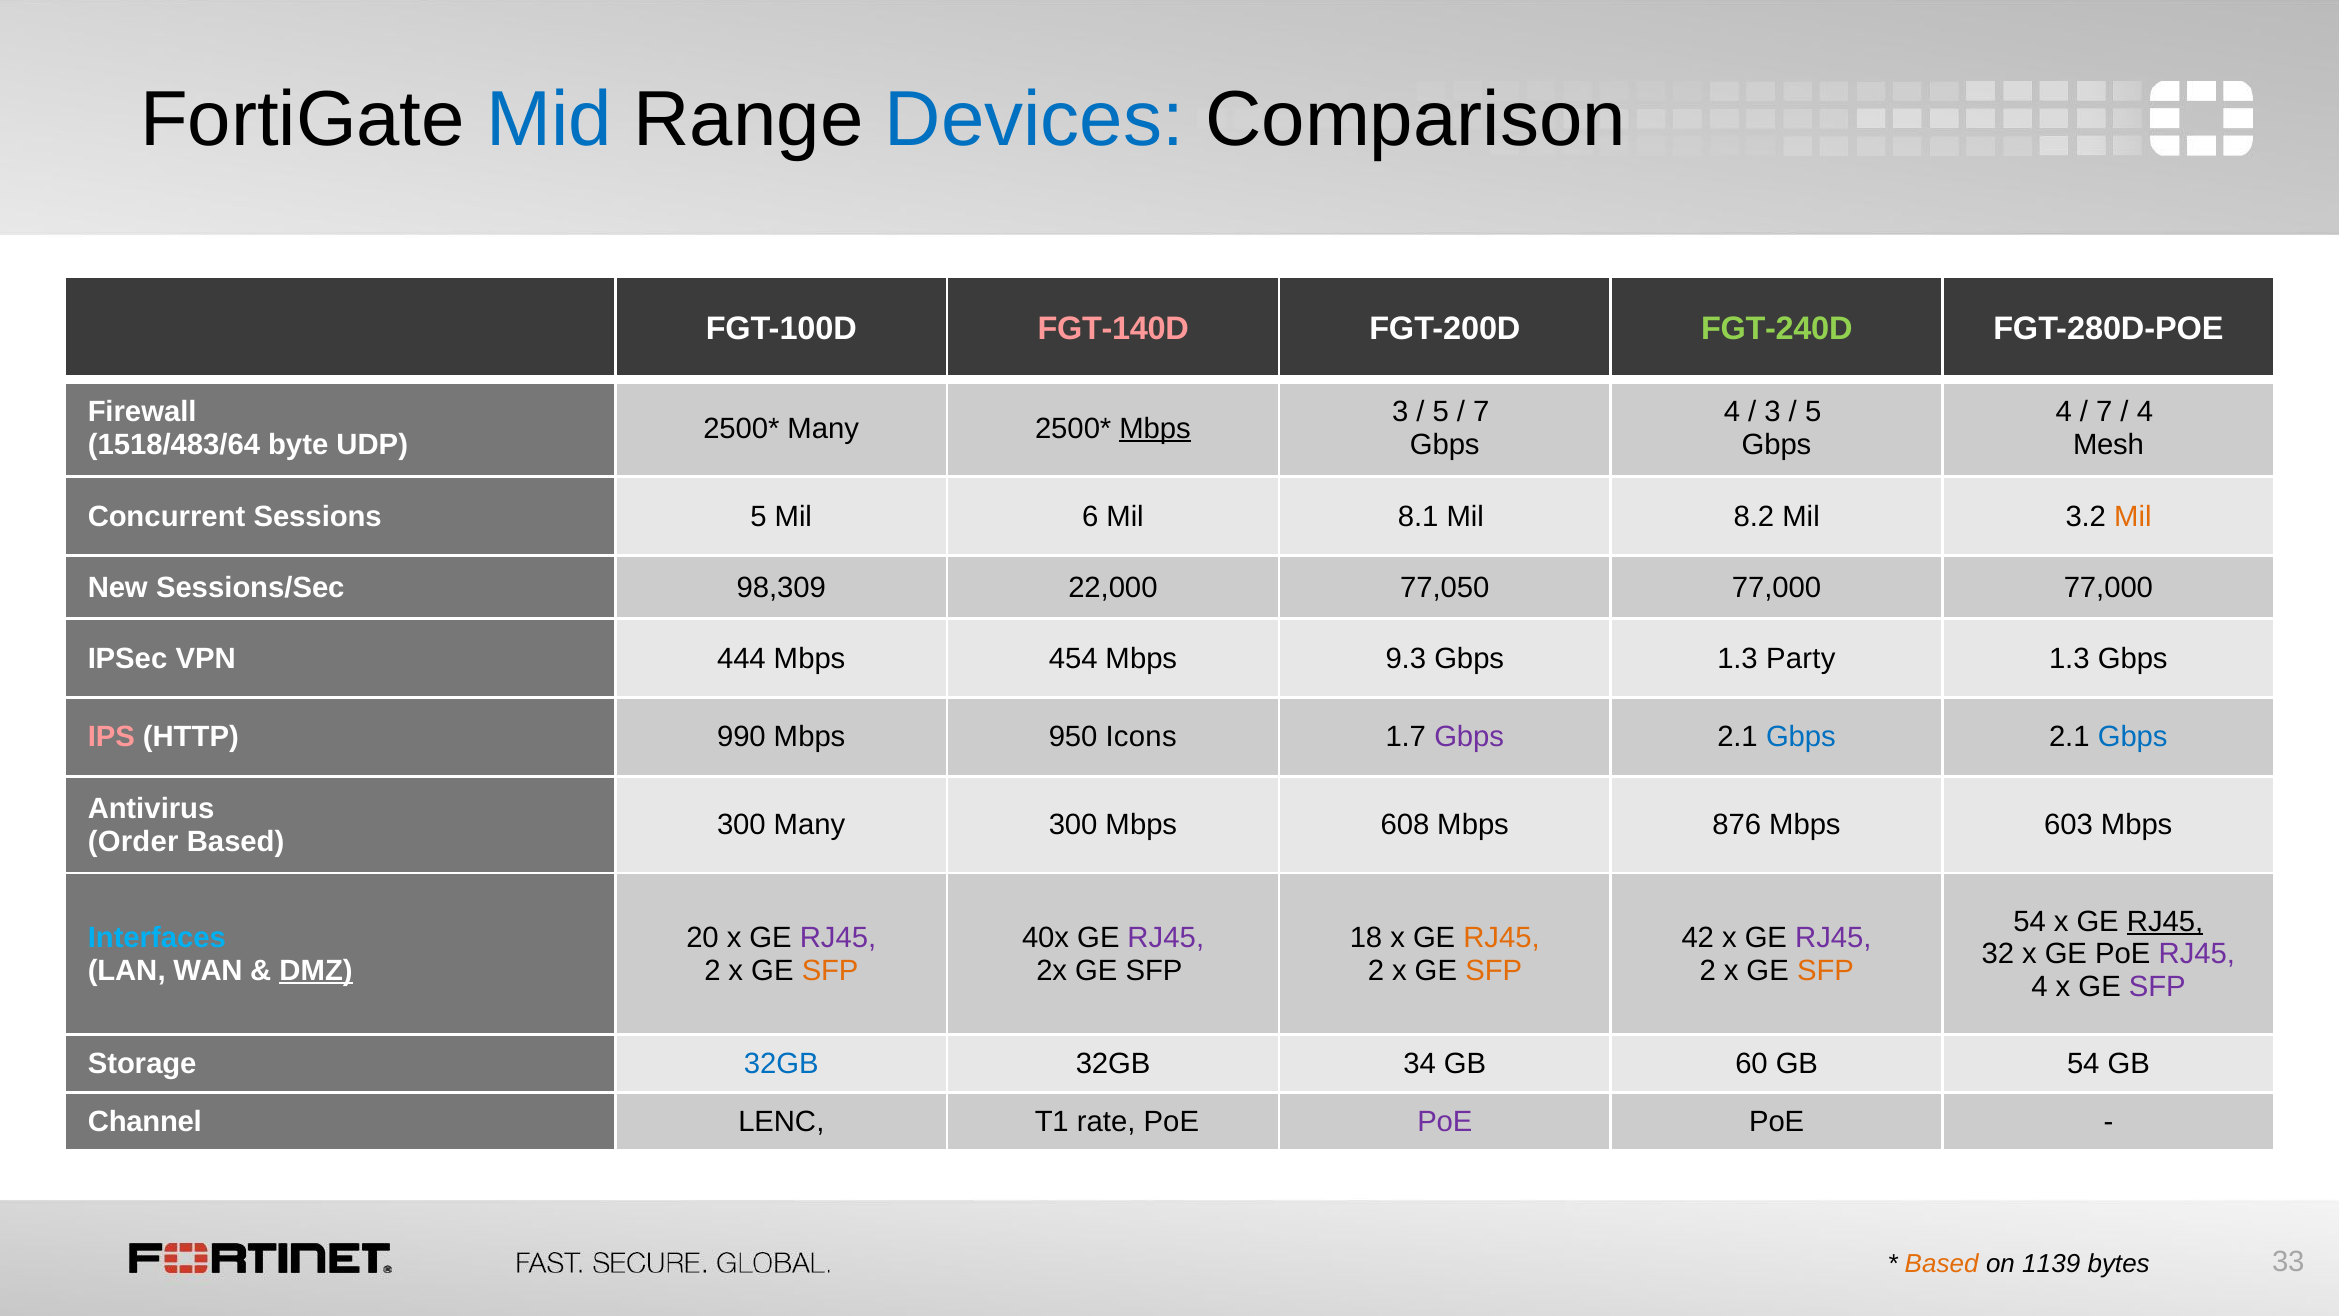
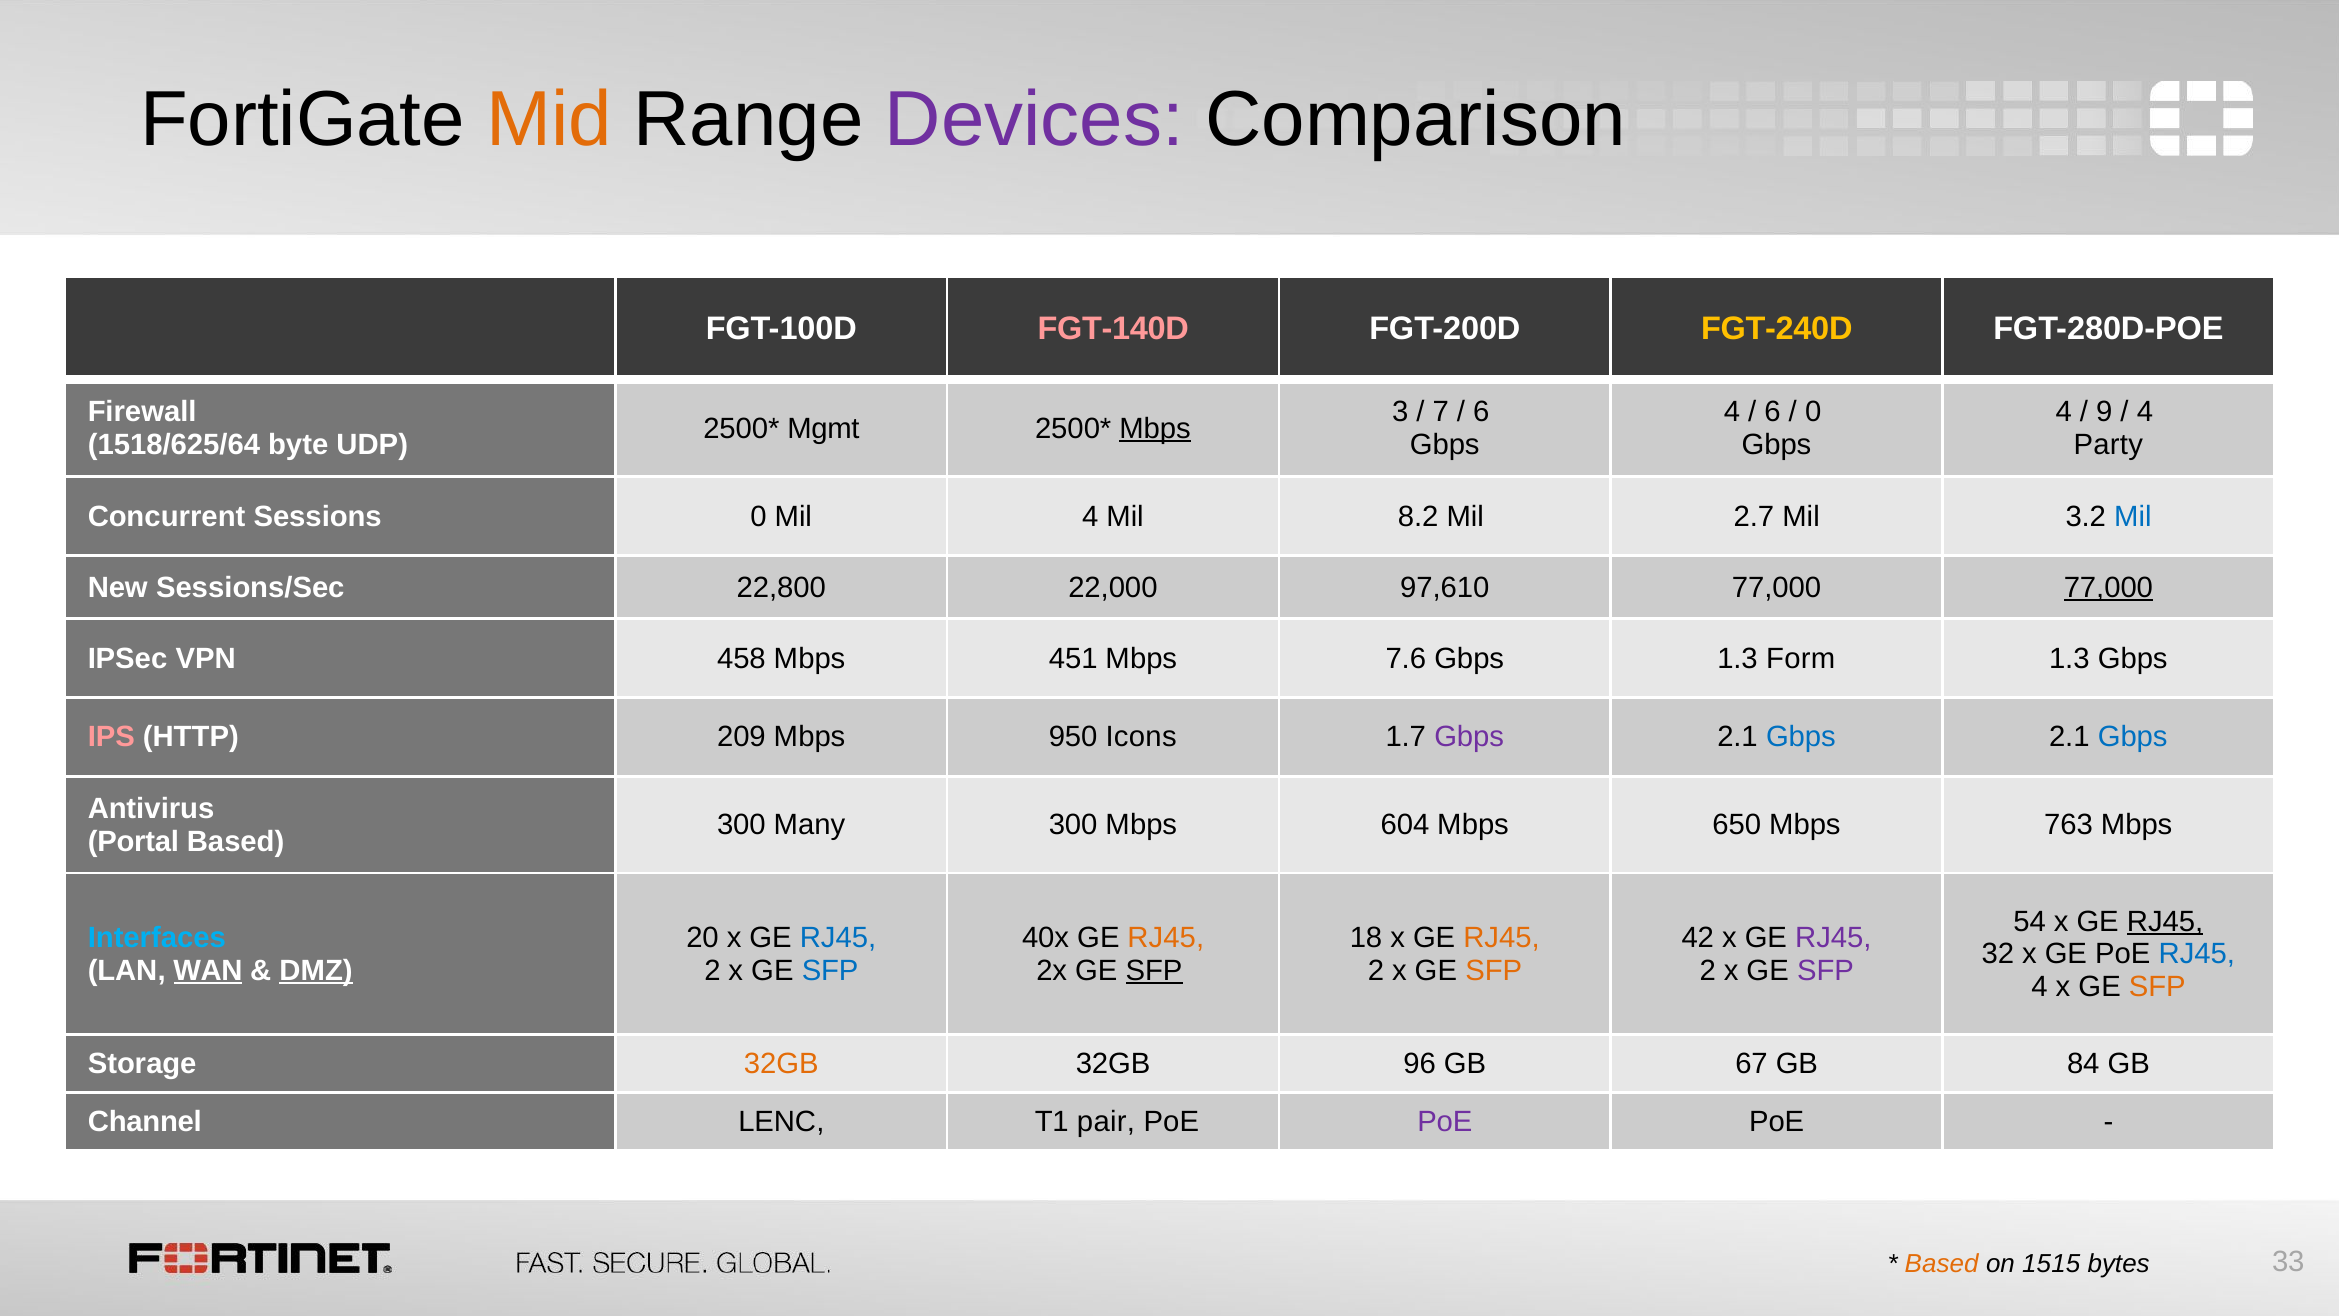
Mid colour: blue -> orange
Devices colour: blue -> purple
FGT-240D colour: light green -> yellow
5 at (1441, 412): 5 -> 7
7 at (1481, 412): 7 -> 6
3 at (1773, 412): 3 -> 6
5 at (1813, 412): 5 -> 0
7 at (2104, 412): 7 -> 9
Many at (823, 429): Many -> Mgmt
1518/483/64: 1518/483/64 -> 1518/625/64
Mesh: Mesh -> Party
Sessions 5: 5 -> 0
Mil 6: 6 -> 4
8.1: 8.1 -> 8.2
8.2: 8.2 -> 2.7
Mil at (2133, 516) colour: orange -> blue
98,309: 98,309 -> 22,800
77,050: 77,050 -> 97,610
77,000 at (2108, 587) underline: none -> present
444: 444 -> 458
454: 454 -> 451
9.3: 9.3 -> 7.6
Party: Party -> Form
990: 990 -> 209
608: 608 -> 604
876: 876 -> 650
603: 603 -> 763
Order: Order -> Portal
RJ45 at (838, 938) colour: purple -> blue
RJ45 at (1166, 938) colour: purple -> orange
RJ45 at (2197, 954) colour: purple -> blue
WAN underline: none -> present
SFP at (830, 971) colour: orange -> blue
SFP at (1154, 971) underline: none -> present
SFP at (1825, 971) colour: orange -> purple
SFP at (2157, 987) colour: purple -> orange
32GB at (781, 1064) colour: blue -> orange
34: 34 -> 96
60: 60 -> 67
GB 54: 54 -> 84
rate: rate -> pair
1139: 1139 -> 1515
